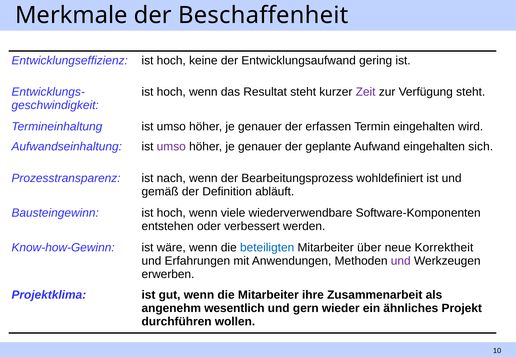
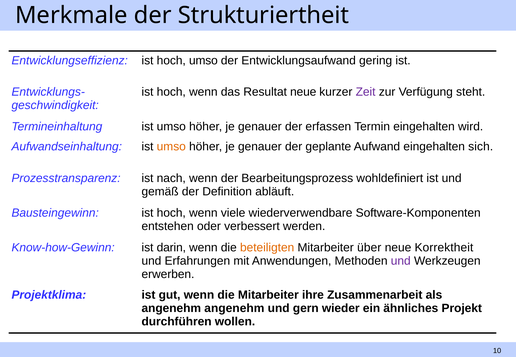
Beschaffenheit: Beschaffenheit -> Strukturiertheit
hoch keine: keine -> umso
Resultat steht: steht -> neue
umso at (171, 147) colour: purple -> orange
wäre: wäre -> darin
beteiligten colour: blue -> orange
angenehm wesentlich: wesentlich -> angenehm
